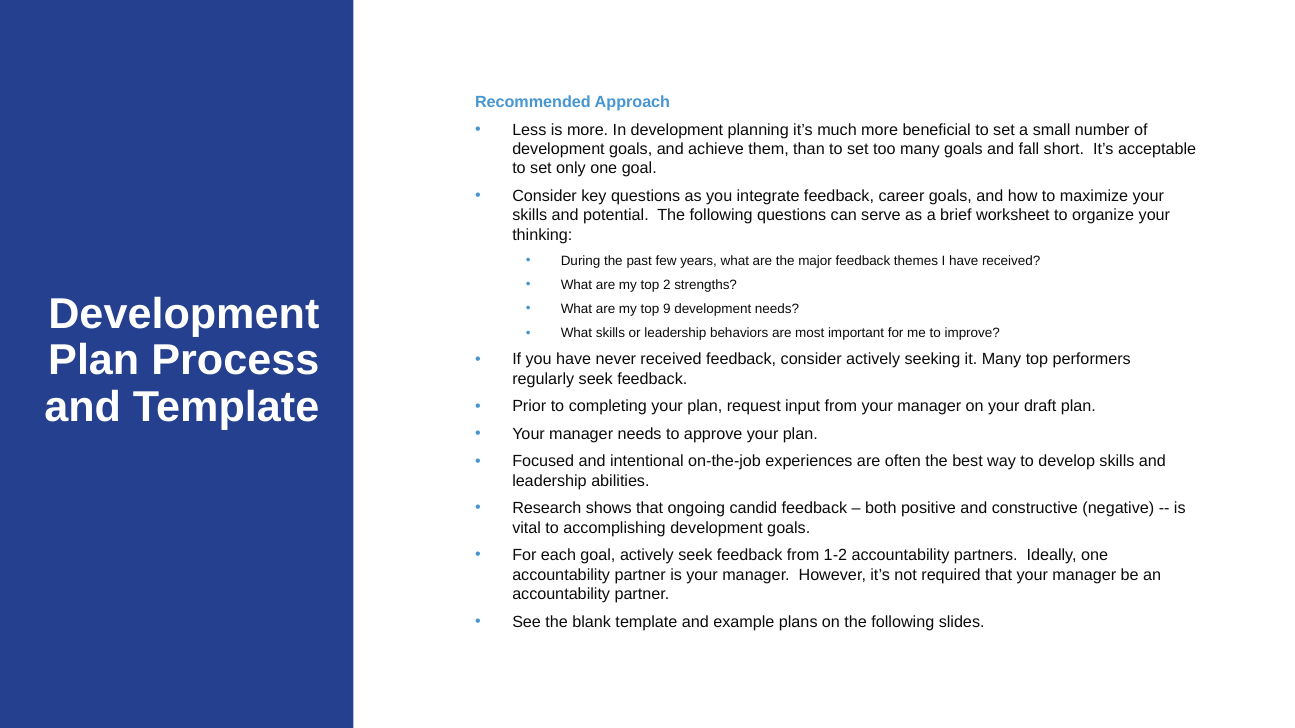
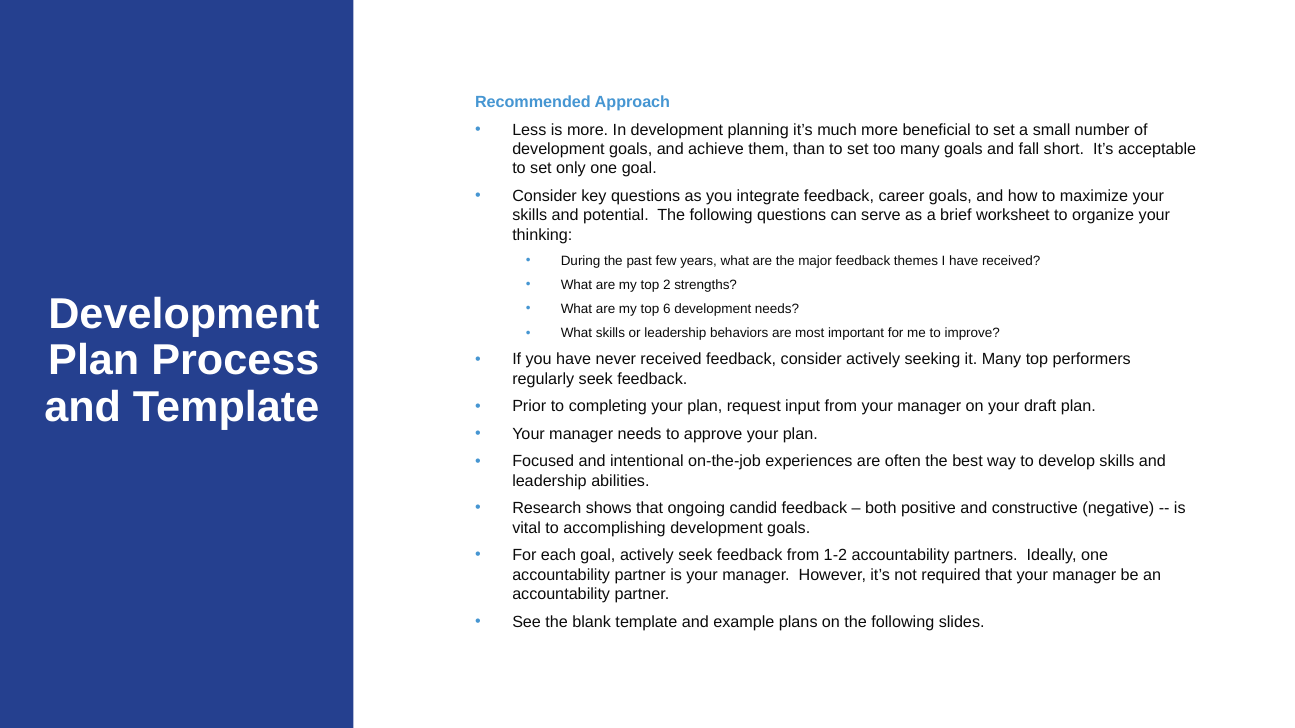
9: 9 -> 6
